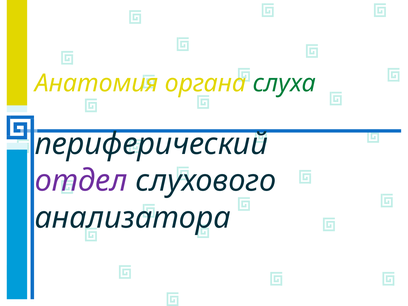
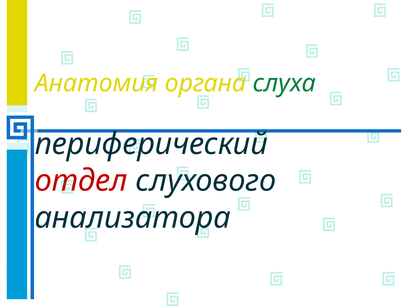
отдел colour: purple -> red
